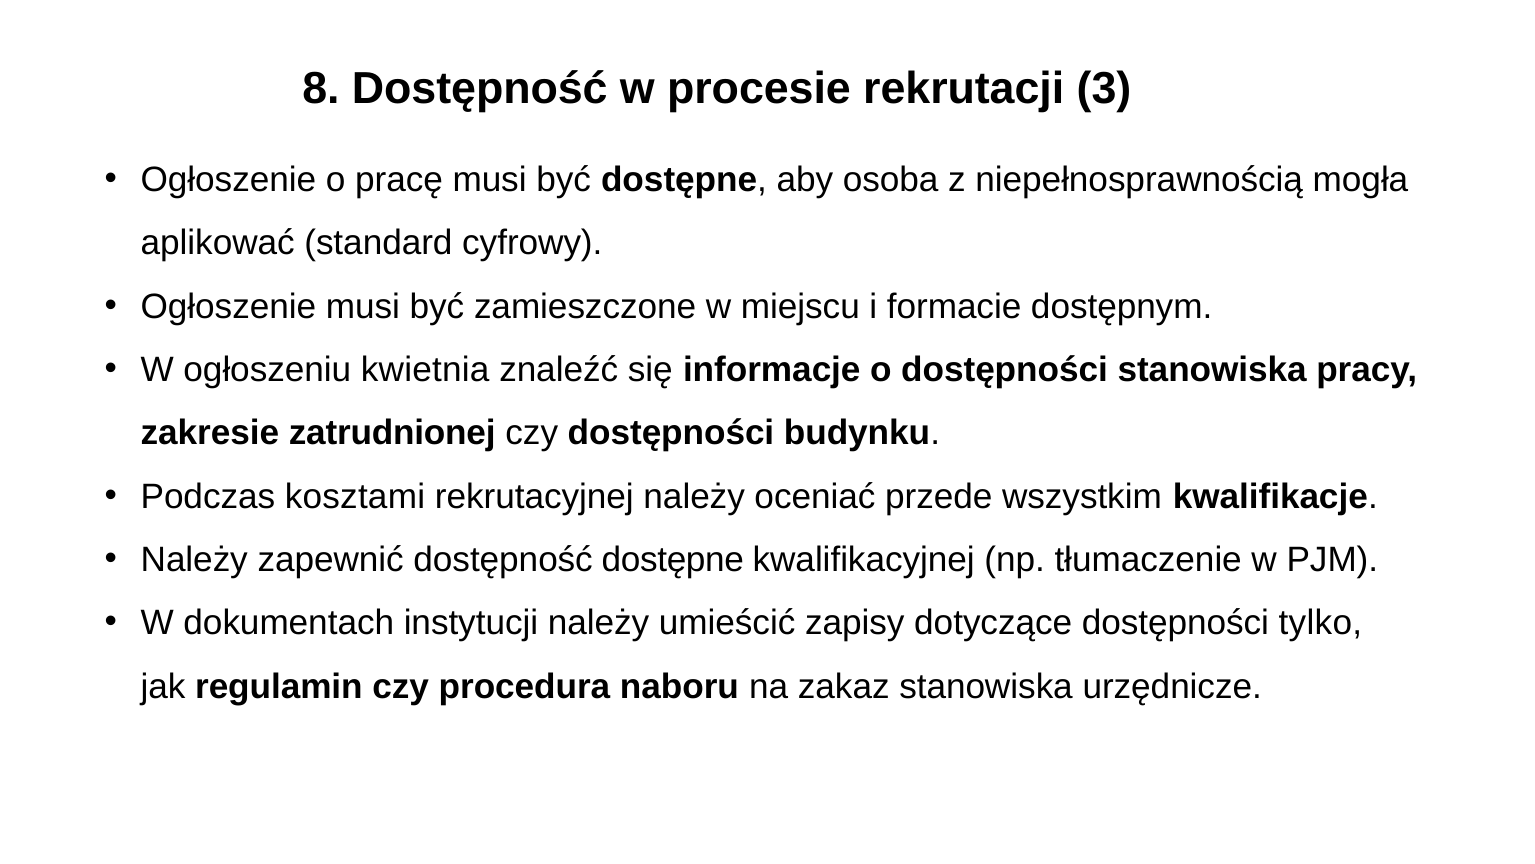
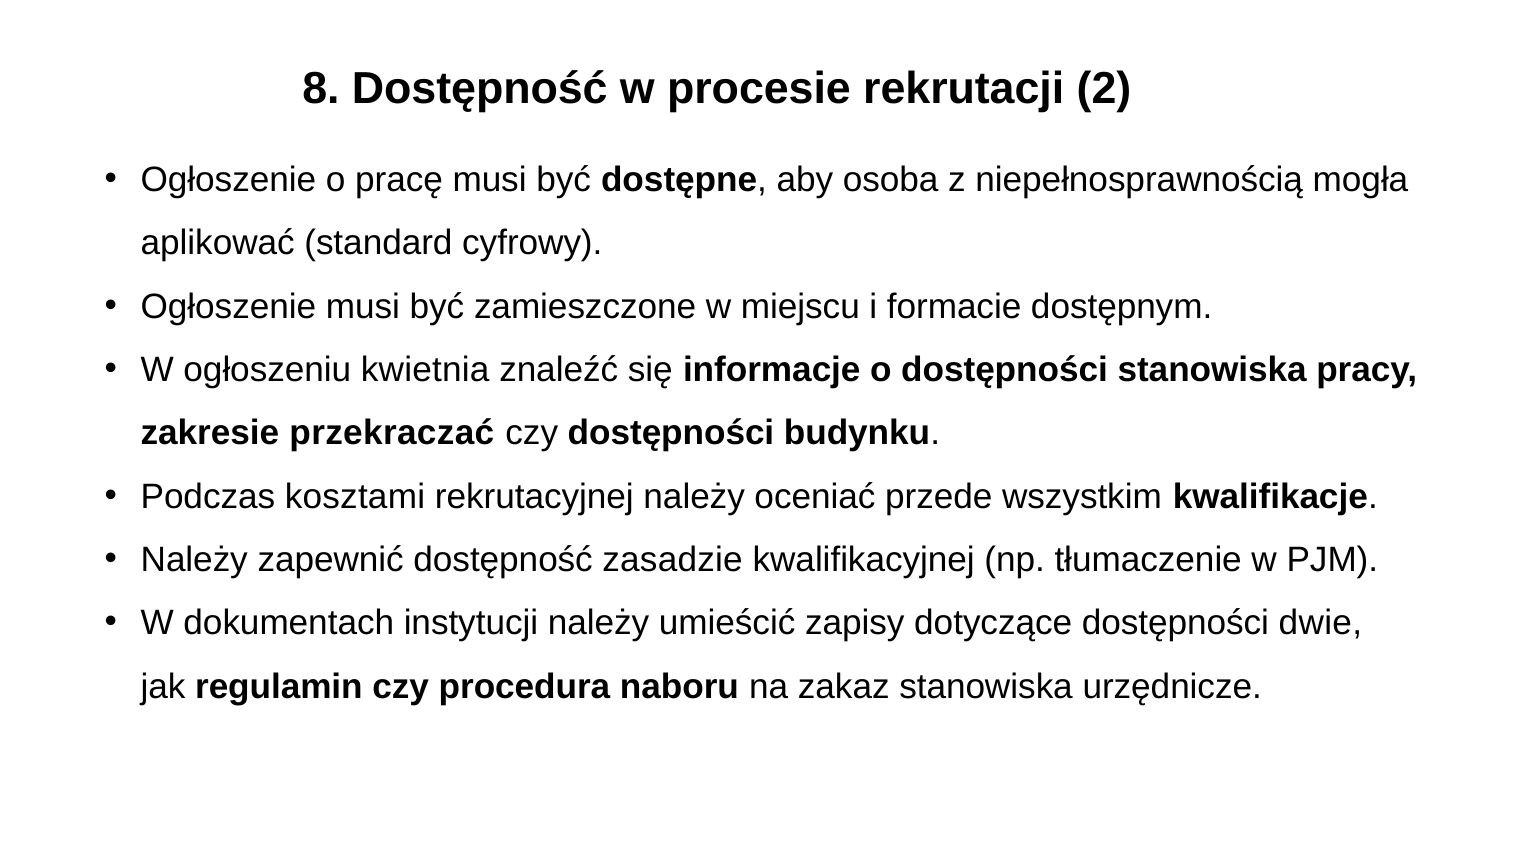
3: 3 -> 2
zatrudnionej: zatrudnionej -> przekraczać
dostępność dostępne: dostępne -> zasadzie
tylko: tylko -> dwie
